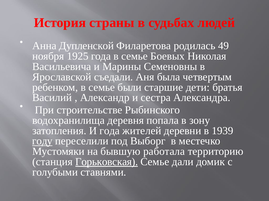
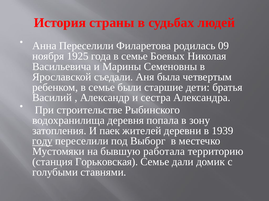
Анна Дупленской: Дупленской -> Переселили
49: 49 -> 09
И года: года -> паек
Горьковская underline: present -> none
